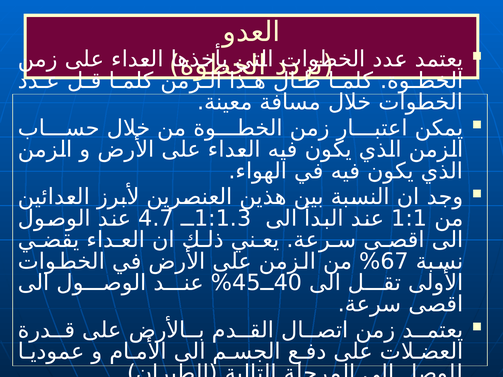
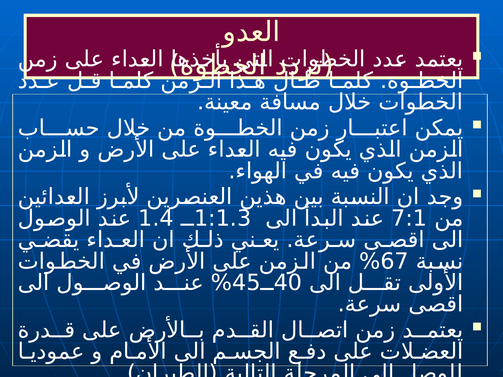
4.7: 4.7 -> 1.4
1:1: 1:1 -> 7:1
